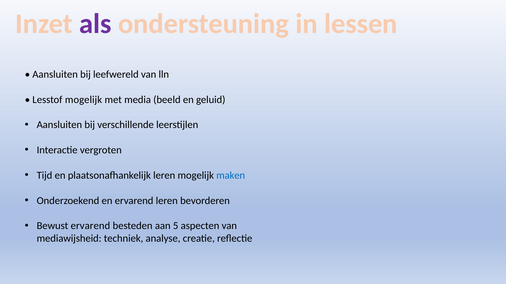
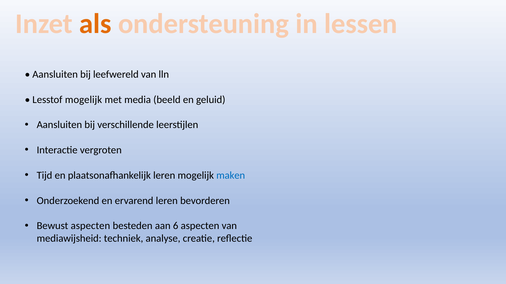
als colour: purple -> orange
Bewust ervarend: ervarend -> aspecten
5: 5 -> 6
